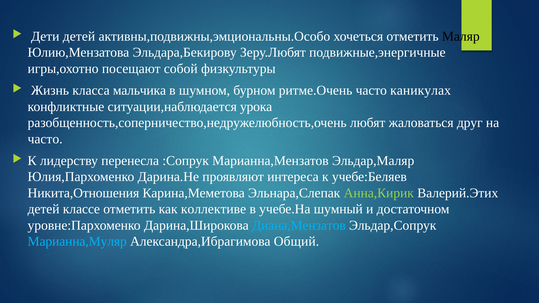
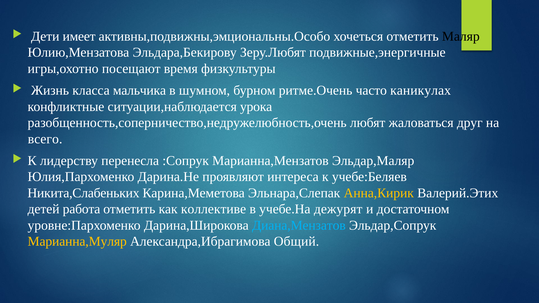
Дети детей: детей -> имеет
собой: собой -> время
часто at (45, 139): часто -> всего
Никита,Отношения: Никита,Отношения -> Никита,Слабеньких
Анна,Кирик colour: light green -> yellow
классе: классе -> работа
шумный: шумный -> дежурят
Марианна,Муляр colour: light blue -> yellow
